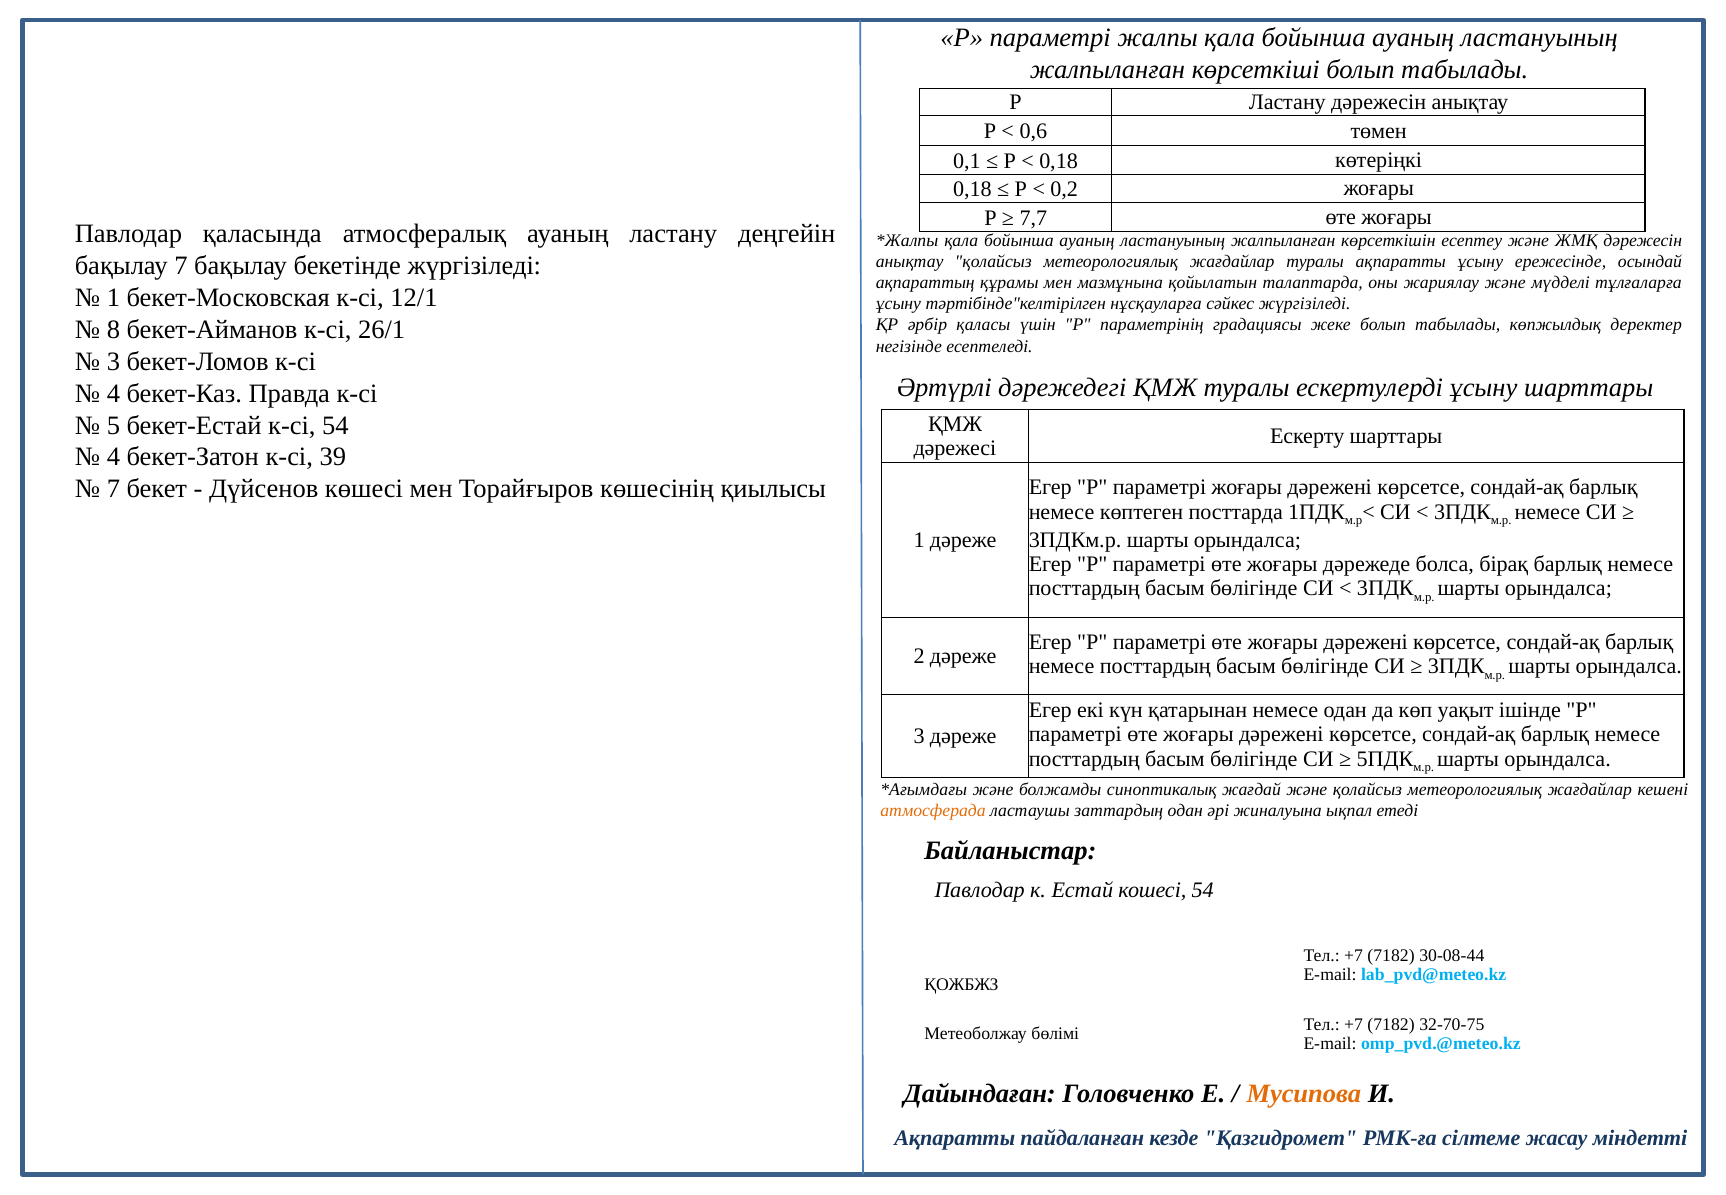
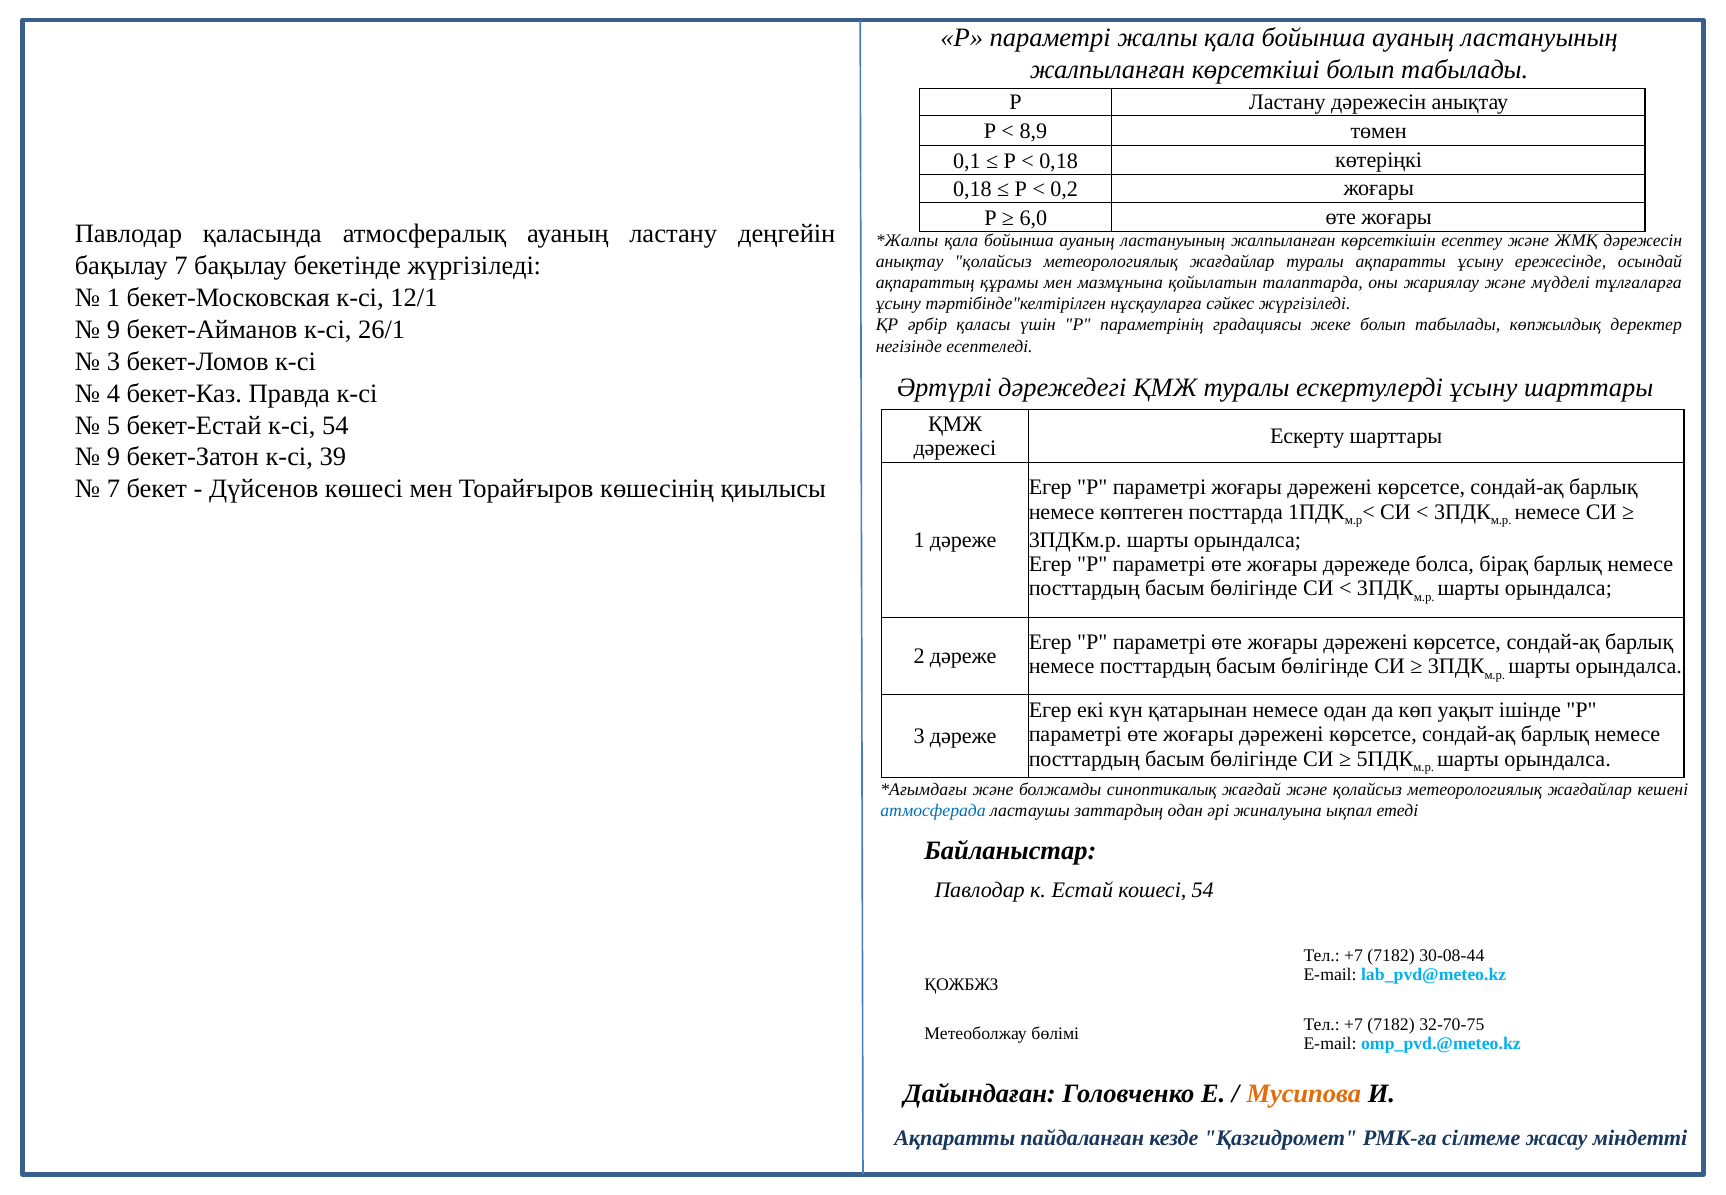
0,6: 0,6 -> 8,9
7,7: 7,7 -> 6,0
8 at (113, 330): 8 -> 9
4 at (113, 457): 4 -> 9
атмосферада colour: orange -> blue
